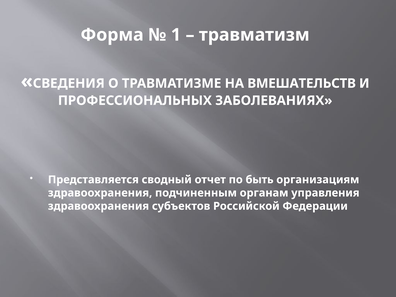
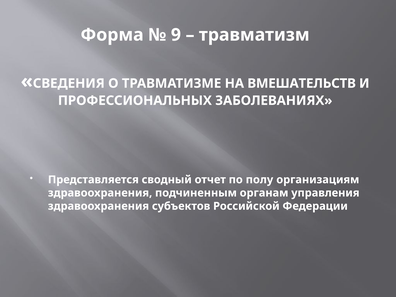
1: 1 -> 9
быть: быть -> полу
